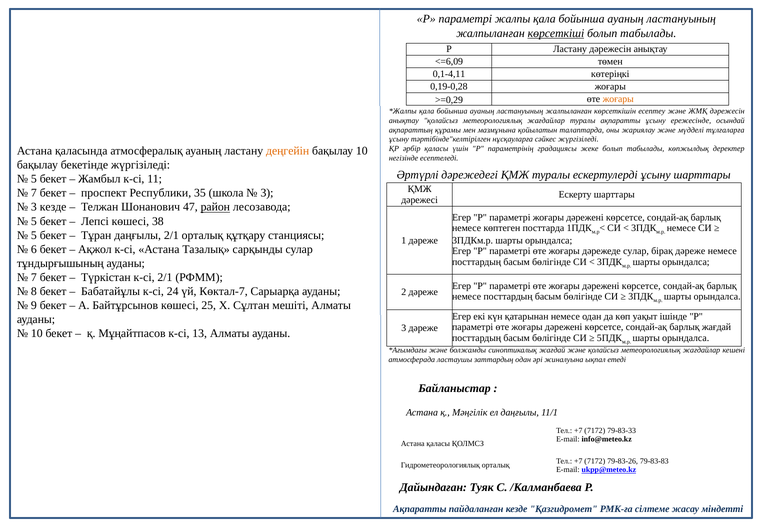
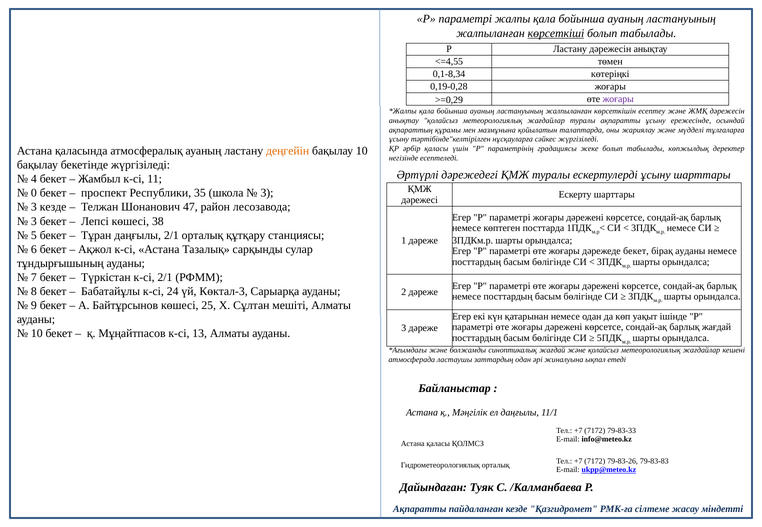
<=6,09: <=6,09 -> <=4,55
0,1-4,11: 0,1-4,11 -> 0,1-8,34
жоғары at (618, 99) colour: orange -> purple
5 at (34, 179): 5 -> 4
7 at (34, 193): 7 -> 0
район underline: present -> none
5 at (34, 221): 5 -> 3
дәрежеде сулар: сулар -> бекет
бірақ дәреже: дәреже -> ауданы
Көктал-7: Көктал-7 -> Көктал-3
